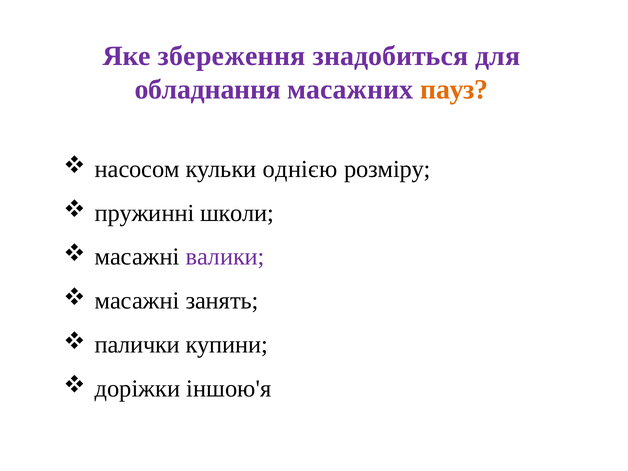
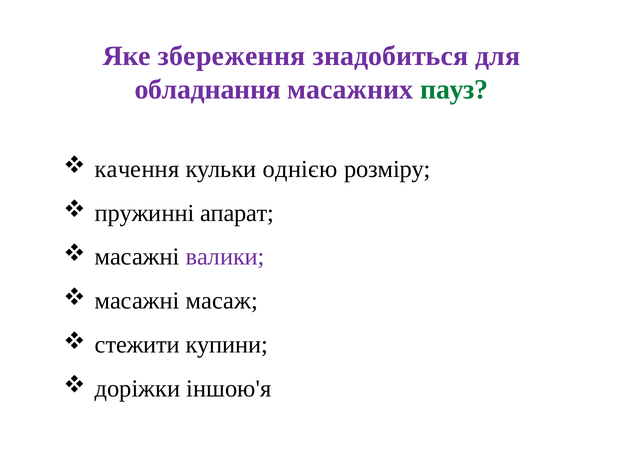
пауз colour: orange -> green
насосом: насосом -> качення
школи: школи -> апарат
занять: занять -> масаж
палички: палички -> стежити
